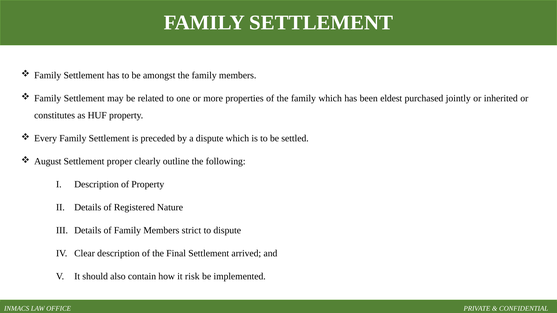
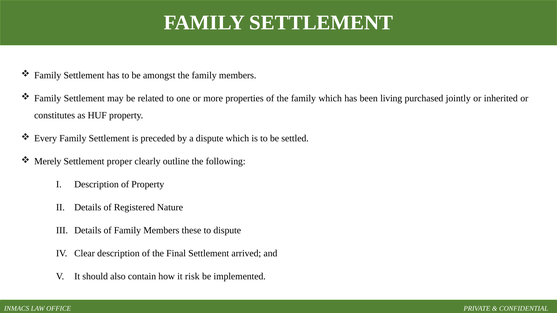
eldest: eldest -> living
August: August -> Merely
strict: strict -> these
